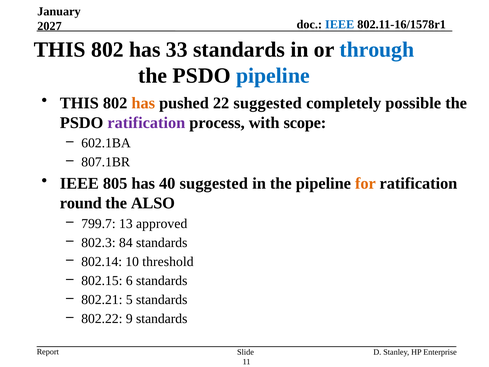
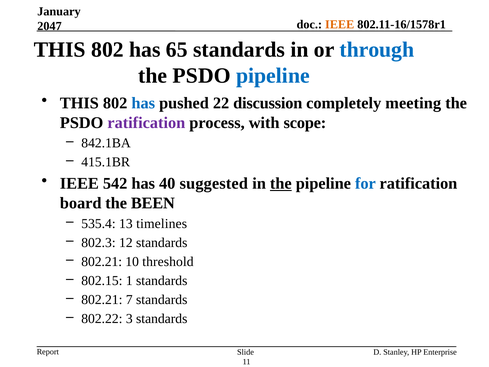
IEEE at (340, 24) colour: blue -> orange
2027: 2027 -> 2047
33: 33 -> 65
has at (143, 103) colour: orange -> blue
22 suggested: suggested -> discussion
possible: possible -> meeting
602.1BA: 602.1BA -> 842.1BA
807.1BR: 807.1BR -> 415.1BR
805: 805 -> 542
the at (281, 183) underline: none -> present
for colour: orange -> blue
round: round -> board
ALSO: ALSO -> BEEN
799.7: 799.7 -> 535.4
approved: approved -> timelines
84: 84 -> 12
802.14 at (102, 262): 802.14 -> 802.21
6: 6 -> 1
5: 5 -> 7
9: 9 -> 3
